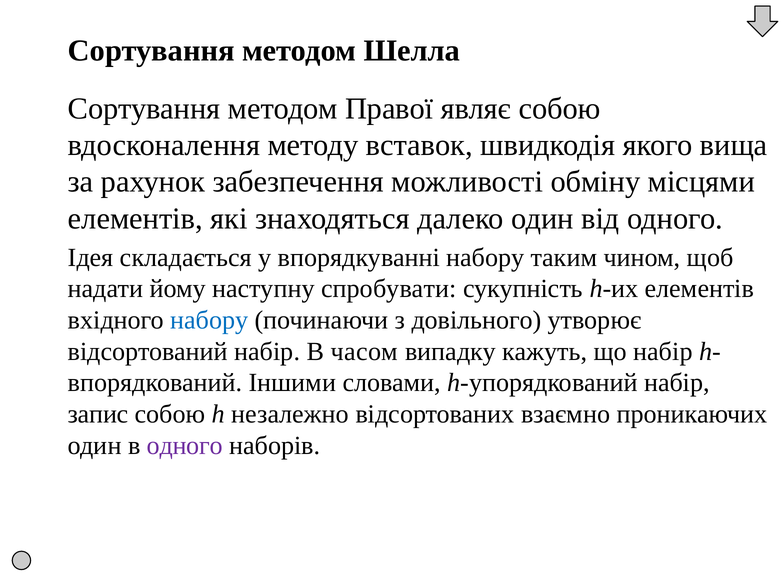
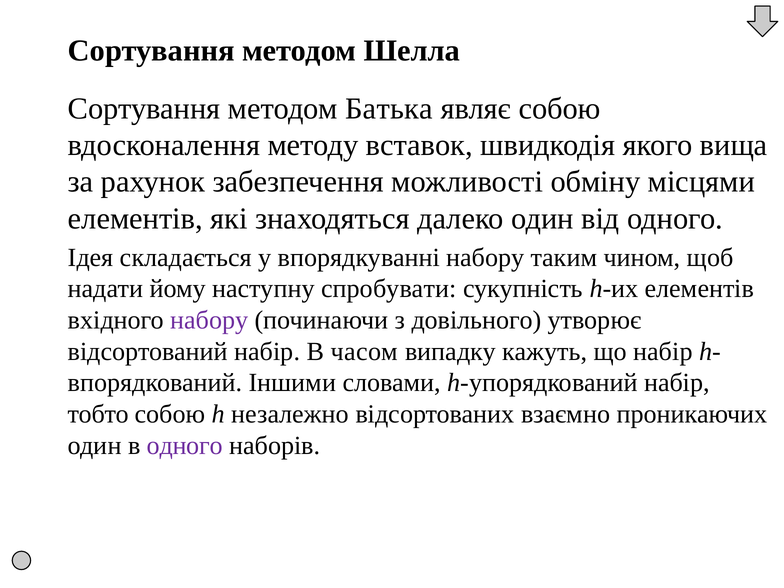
Правої: Правої -> Батька
набору at (209, 320) colour: blue -> purple
запис: запис -> тобто
